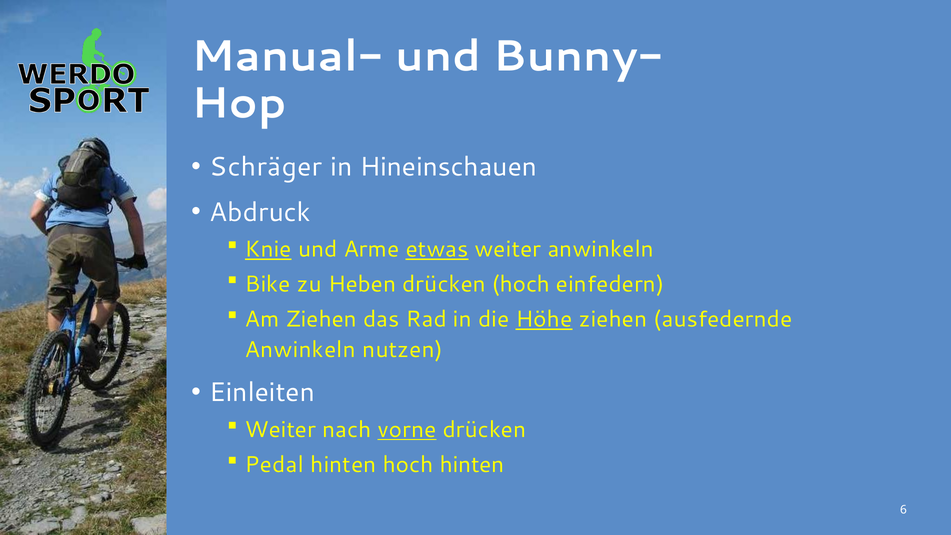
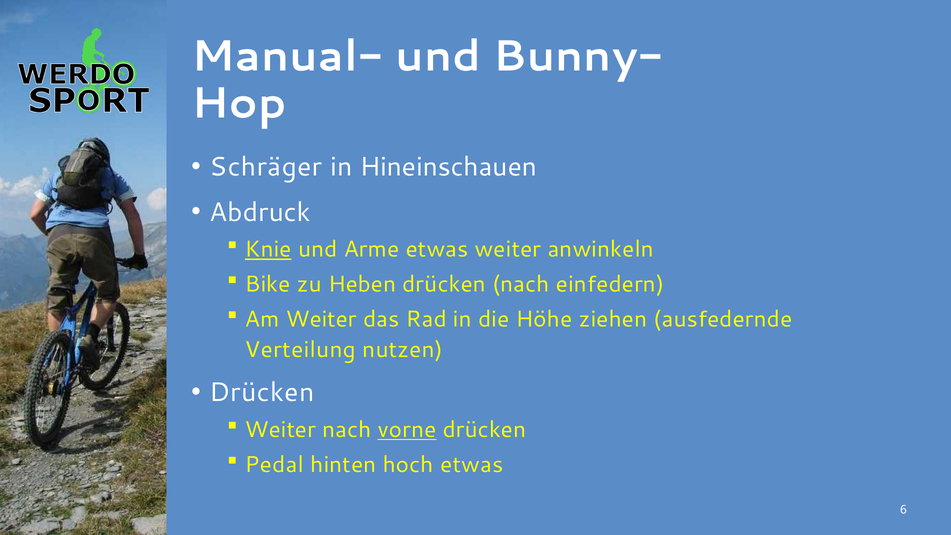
etwas at (437, 249) underline: present -> none
drücken hoch: hoch -> nach
Am Ziehen: Ziehen -> Weiter
Höhe underline: present -> none
Anwinkeln at (300, 349): Anwinkeln -> Verteilung
Einleiten at (262, 393): Einleiten -> Drücken
hoch hinten: hinten -> etwas
